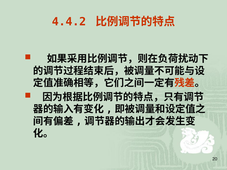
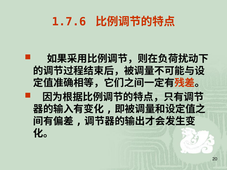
4.4.2: 4.4.2 -> 1.7.6
